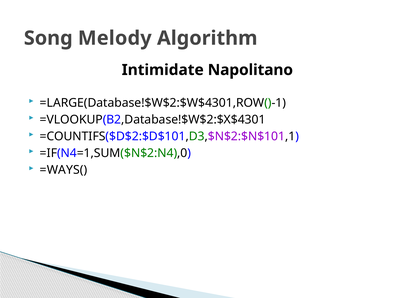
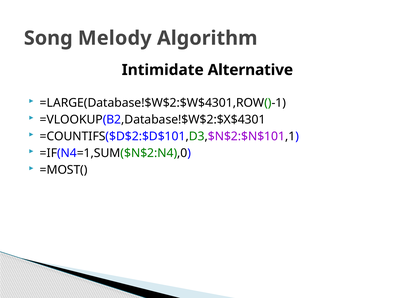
Napolitano: Napolitano -> Alternative
=WAYS(: =WAYS( -> =MOST(
